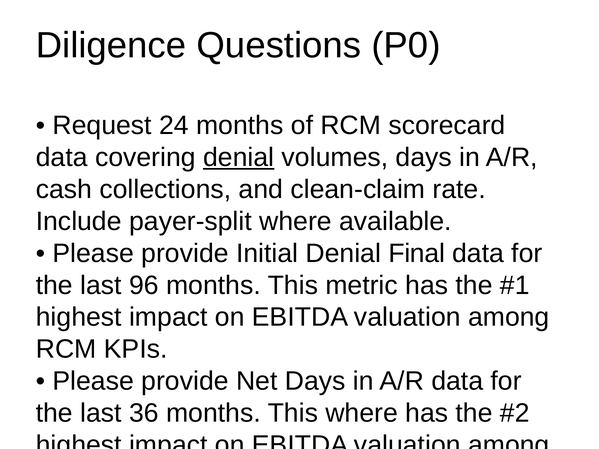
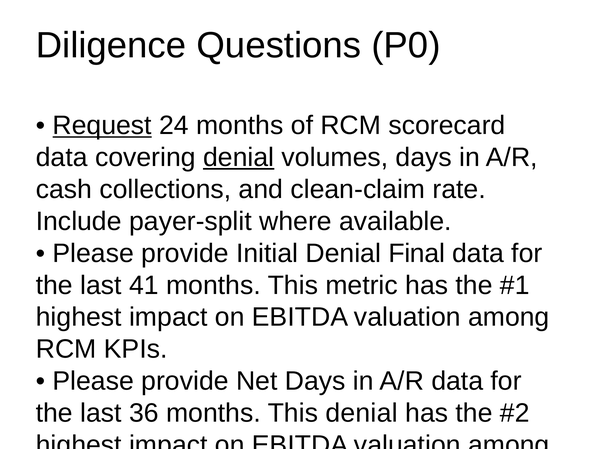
Request underline: none -> present
96: 96 -> 41
This where: where -> denial
